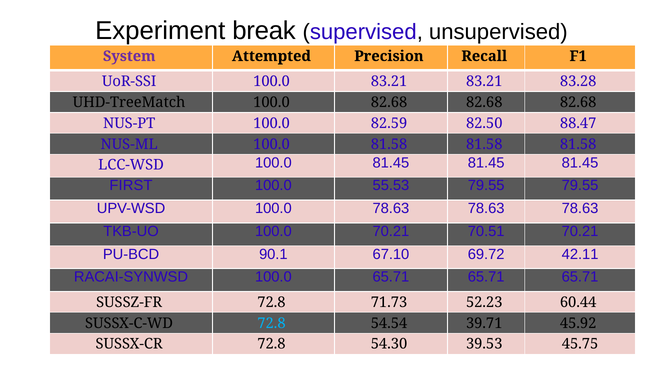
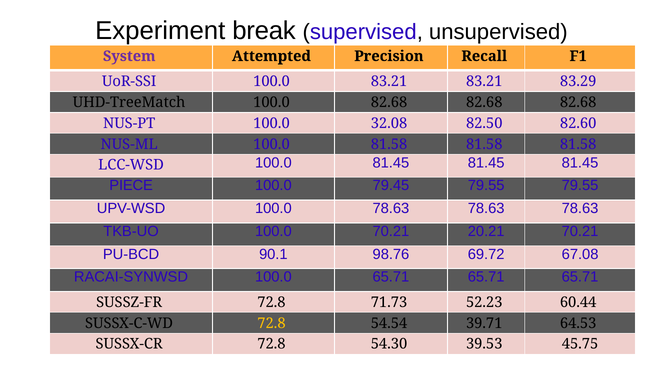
83.28: 83.28 -> 83.29
82.59: 82.59 -> 32.08
88.47: 88.47 -> 82.60
FIRST: FIRST -> PIECE
55.53: 55.53 -> 79.45
70.51: 70.51 -> 20.21
67.10: 67.10 -> 98.76
42.11: 42.11 -> 67.08
72.8 at (271, 323) colour: light blue -> yellow
45.92: 45.92 -> 64.53
